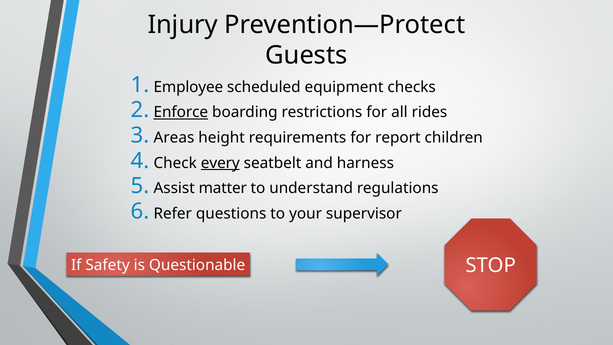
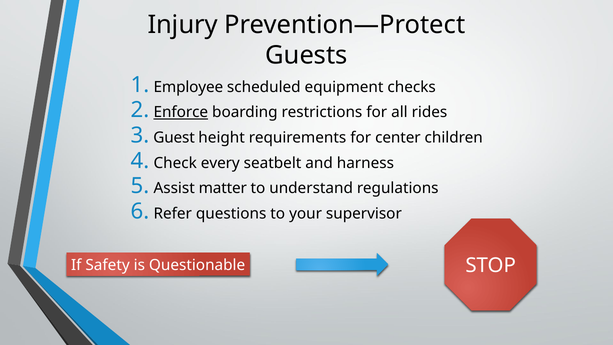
Areas: Areas -> Guest
report: report -> center
every underline: present -> none
